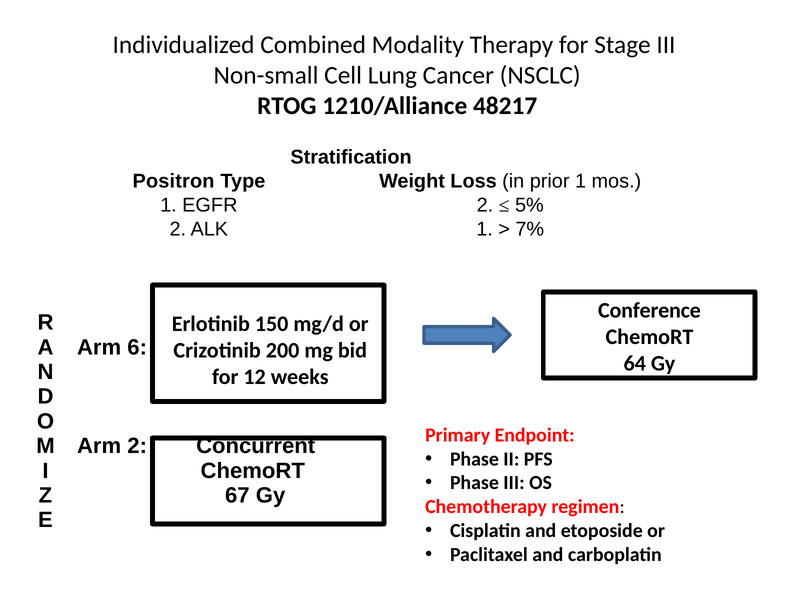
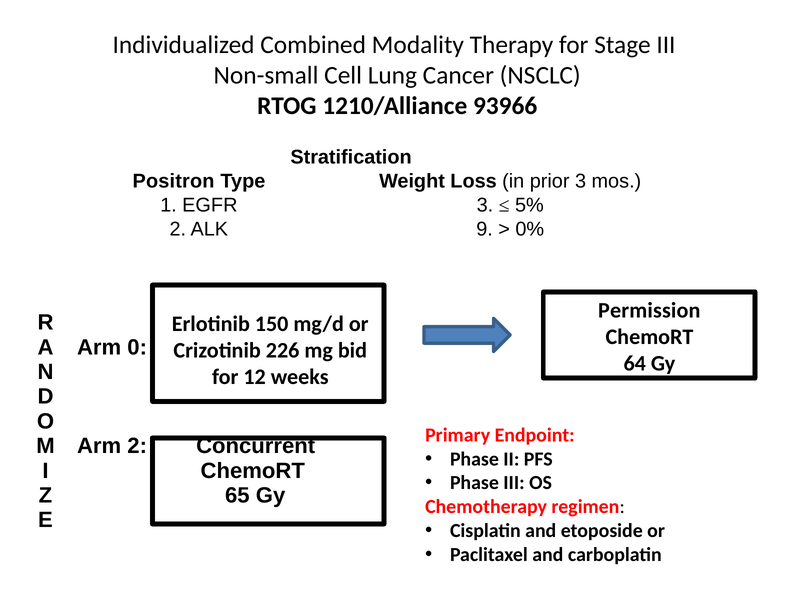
48217: 48217 -> 93966
prior 1: 1 -> 3
EGFR 2: 2 -> 3
ALK 1: 1 -> 9
7%: 7% -> 0%
Conference: Conference -> Permission
6: 6 -> 0
200: 200 -> 226
67: 67 -> 65
